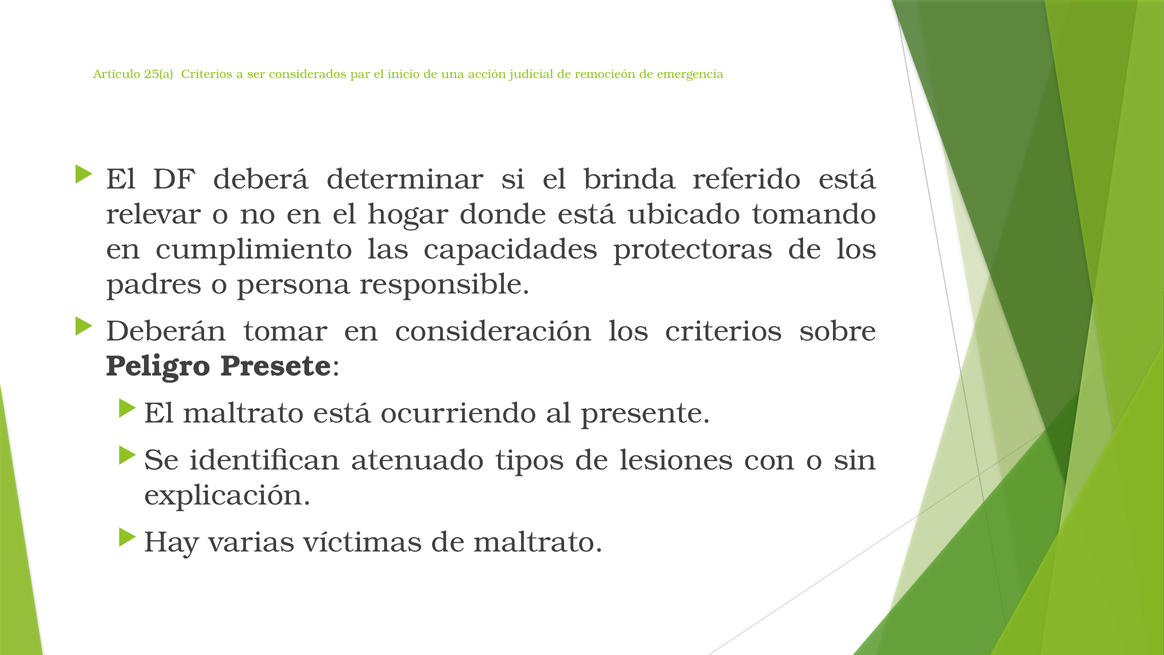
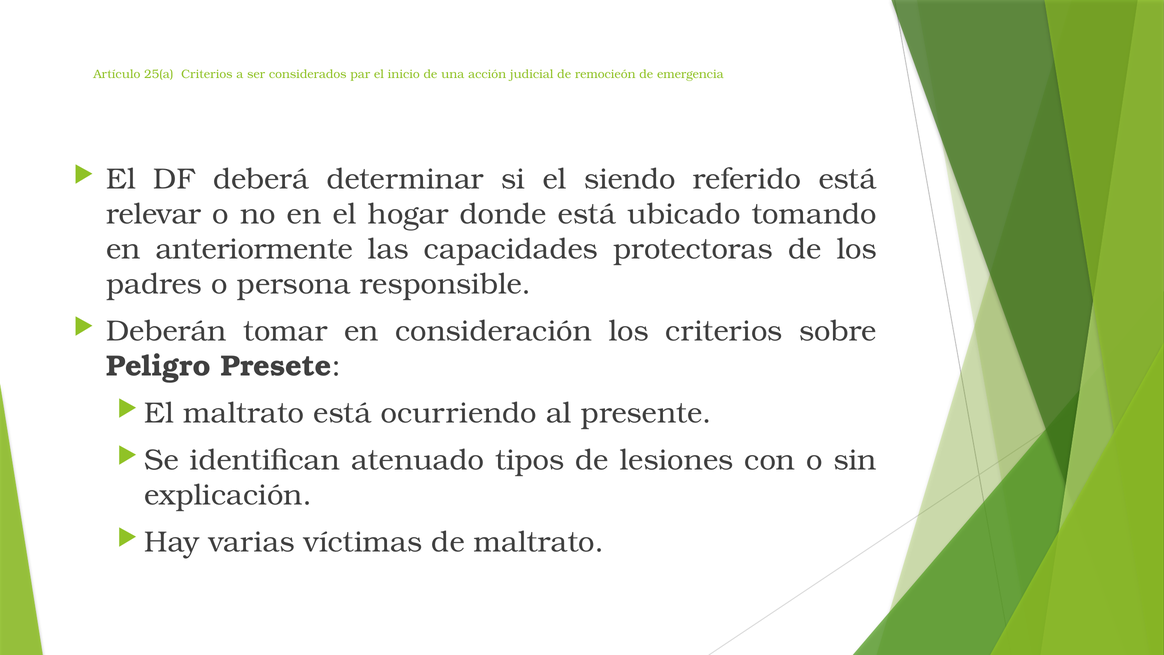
brinda: brinda -> siendo
cumplimiento: cumplimiento -> anteriormente
